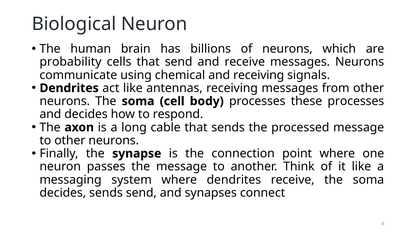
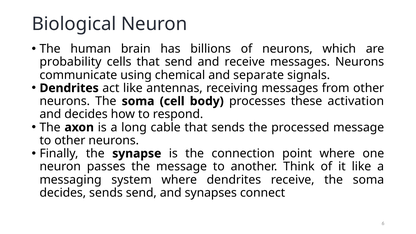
and receiving: receiving -> separate
these processes: processes -> activation
